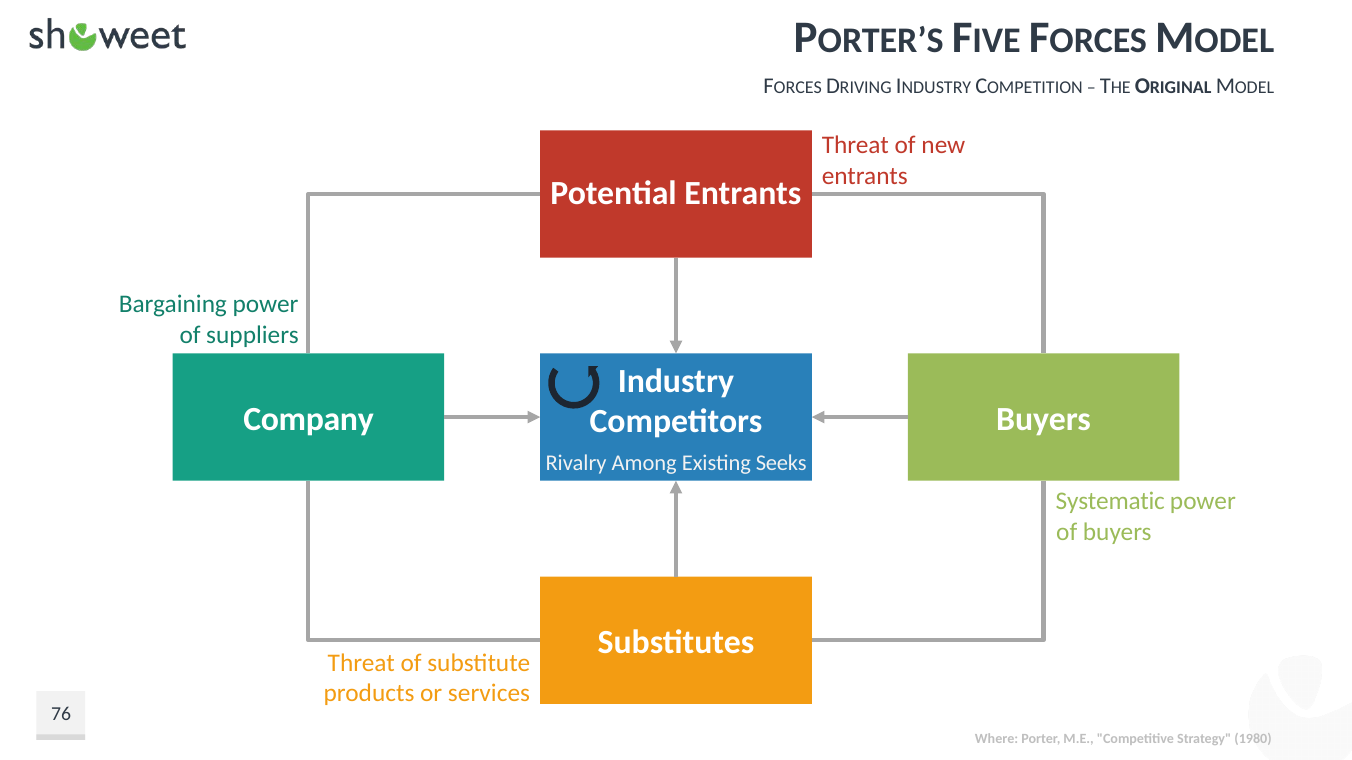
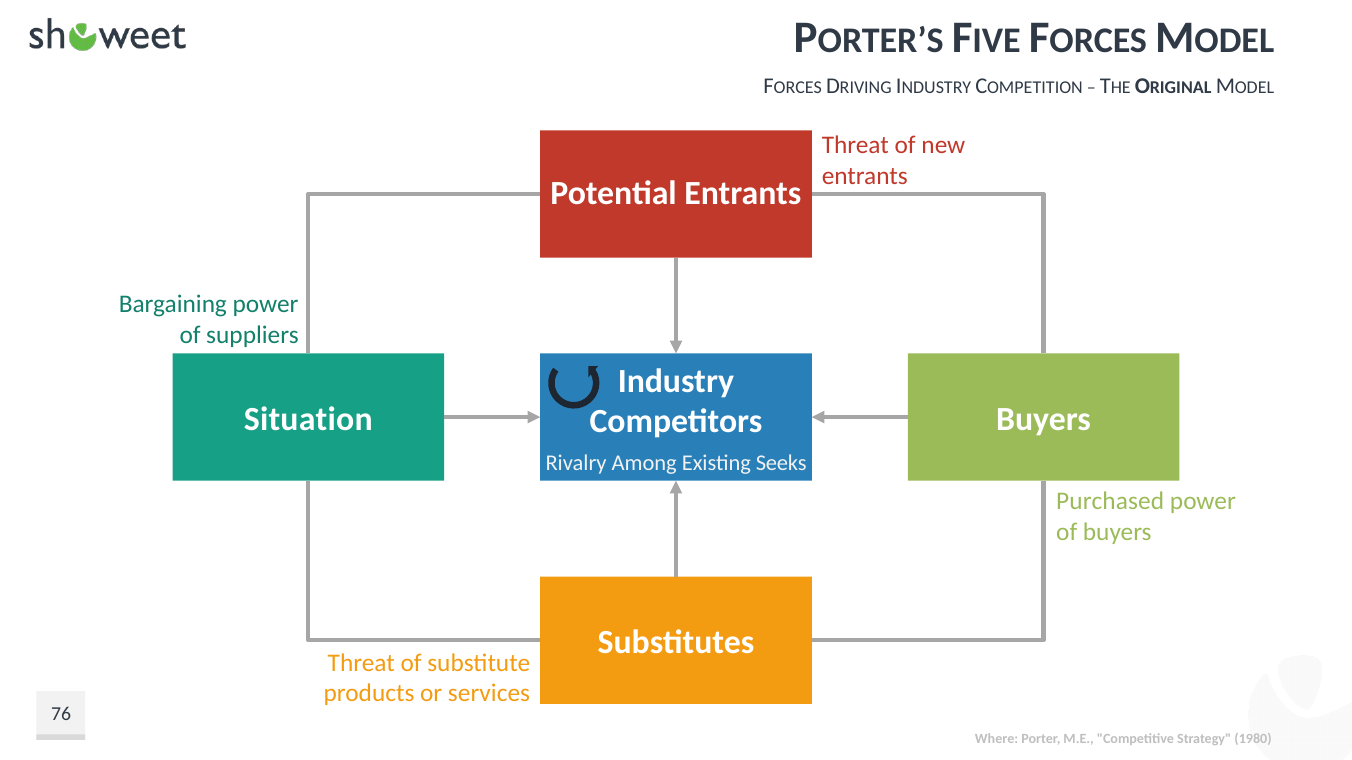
Company: Company -> Situation
Systematic: Systematic -> Purchased
